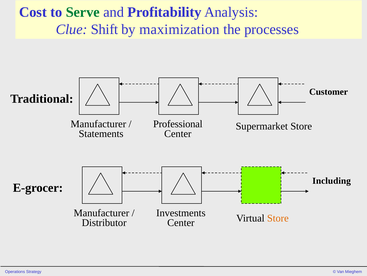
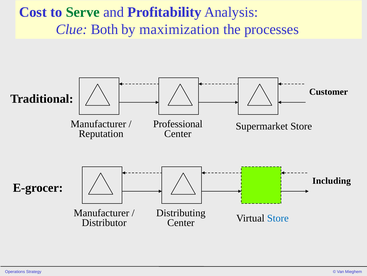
Shift: Shift -> Both
Statements: Statements -> Reputation
Investments: Investments -> Distributing
Store at (278, 218) colour: orange -> blue
